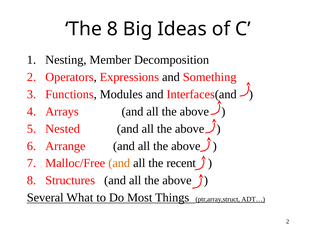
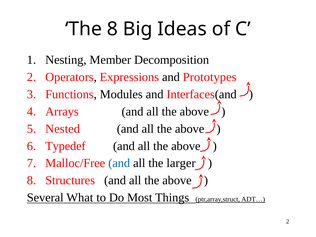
Something: Something -> Prototypes
Arrange: Arrange -> Typedef
and at (119, 163) colour: orange -> blue
recent: recent -> larger
